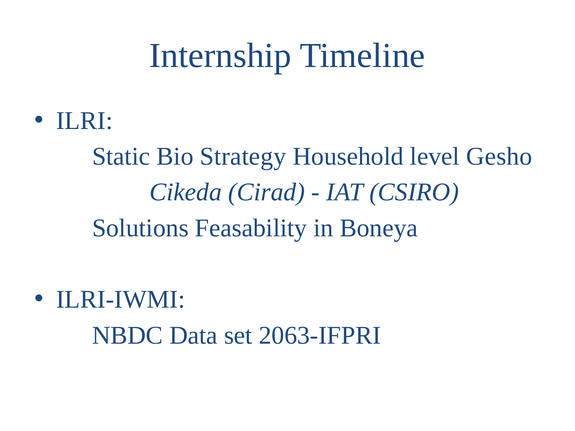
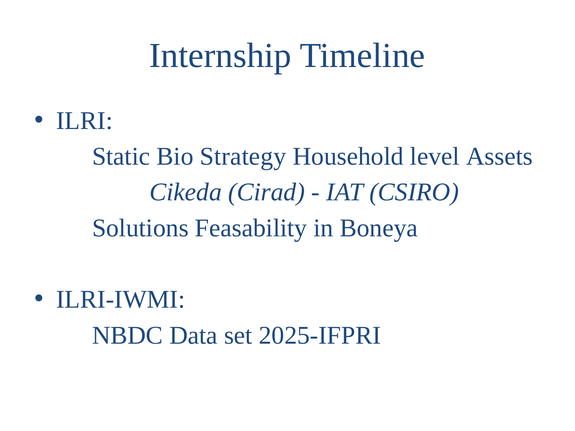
Gesho: Gesho -> Assets
2063-IFPRI: 2063-IFPRI -> 2025-IFPRI
